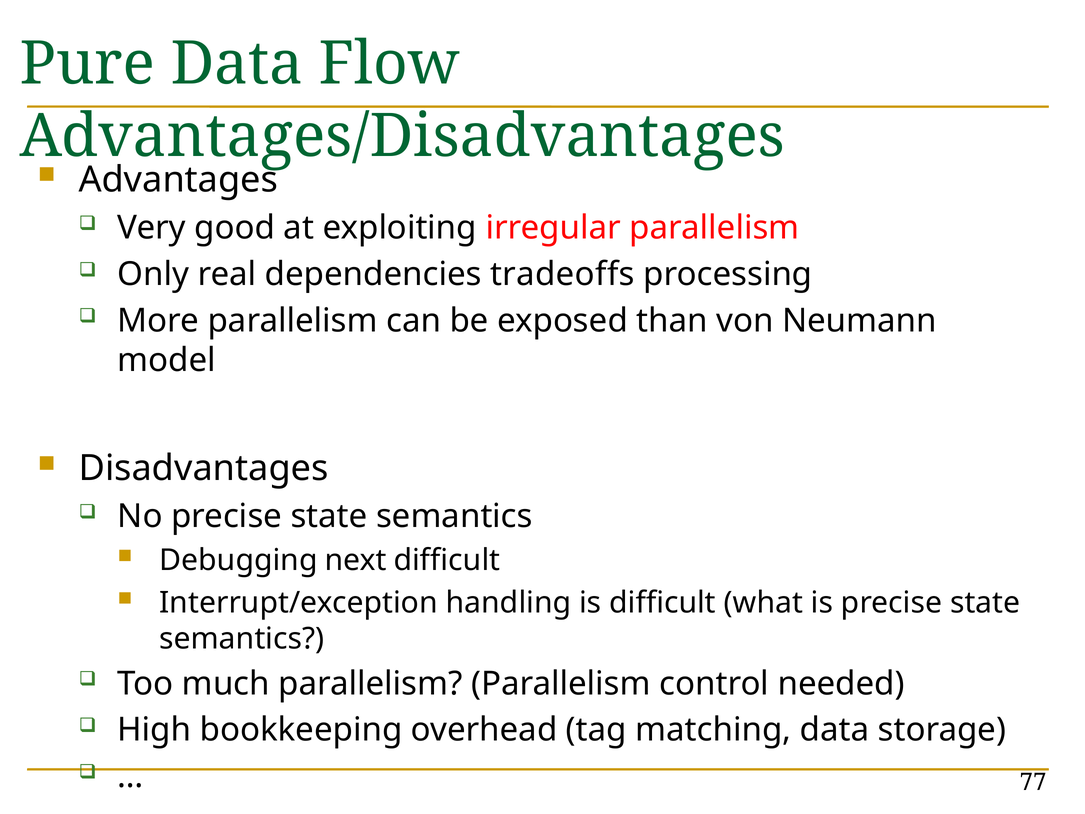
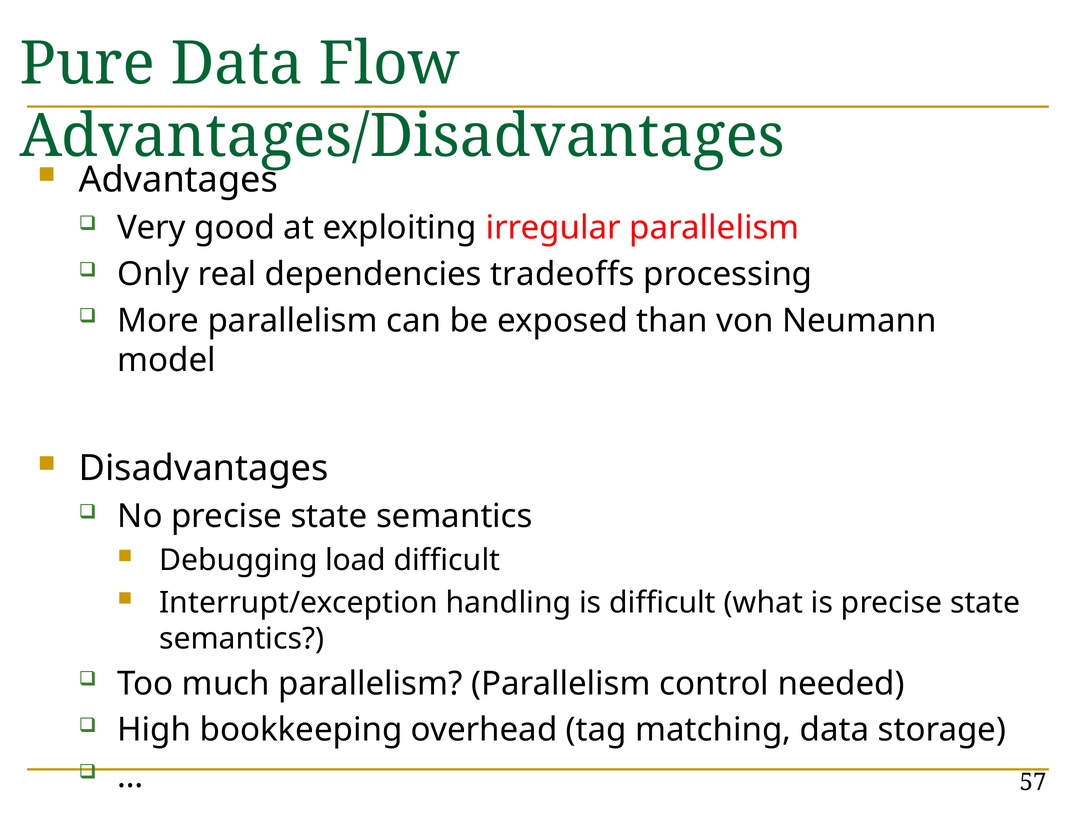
next: next -> load
77: 77 -> 57
